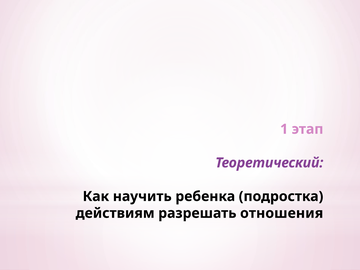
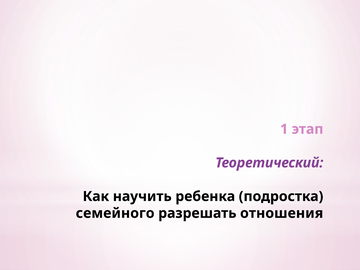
действиям: действиям -> семейного
